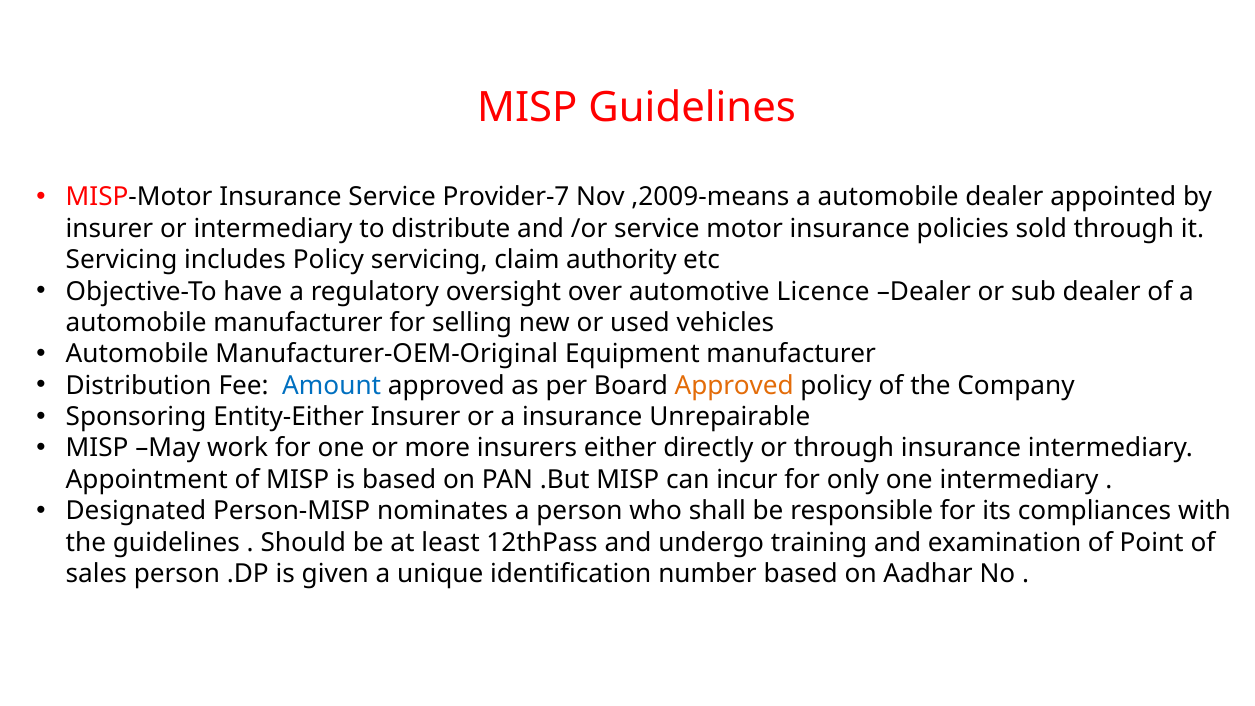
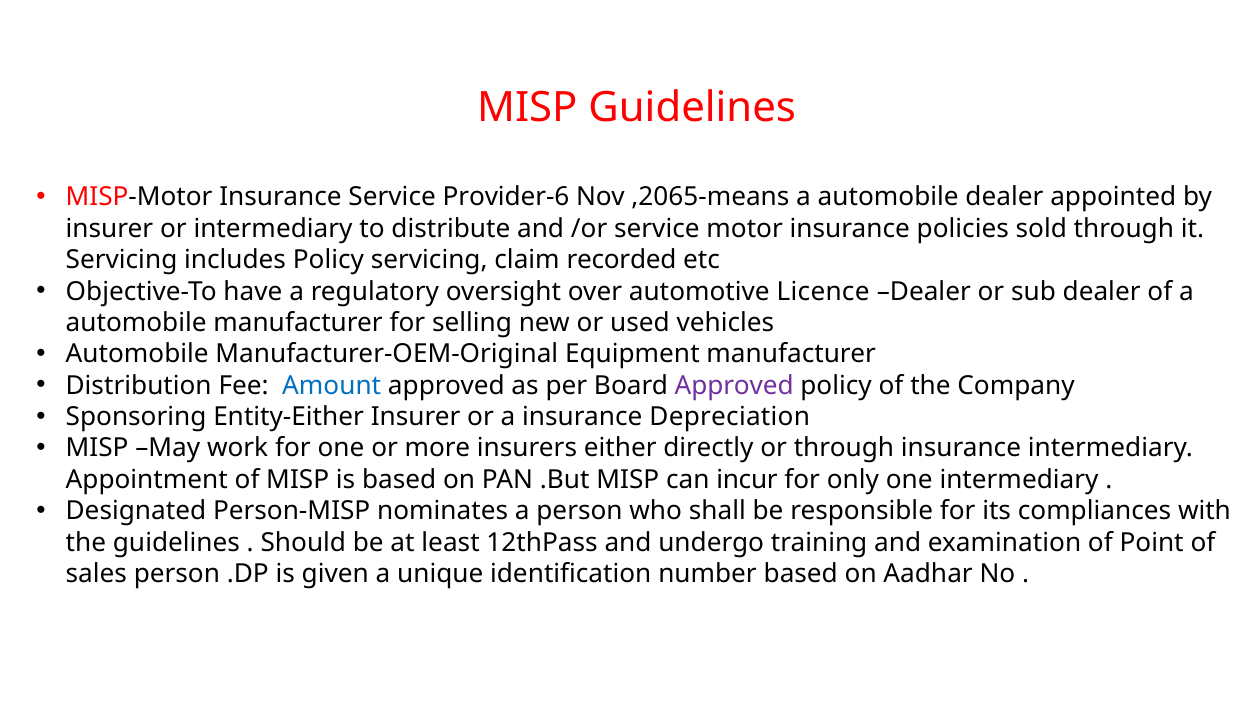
Provider-7: Provider-7 -> Provider-6
,2009-means: ,2009-means -> ,2065-means
authority: authority -> recorded
Approved at (734, 386) colour: orange -> purple
Unrepairable: Unrepairable -> Depreciation
